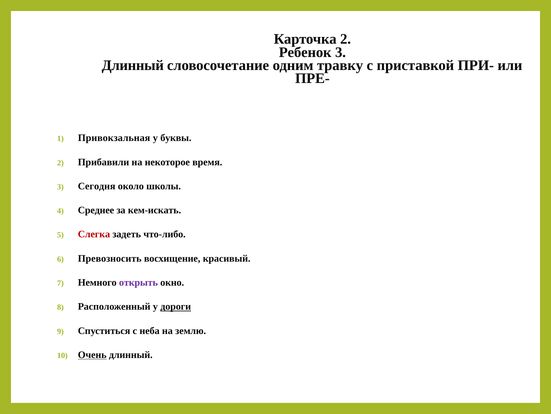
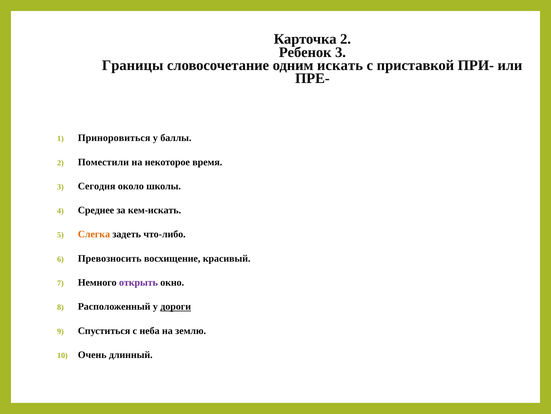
Длинный at (133, 65): Длинный -> Границы
травку: травку -> искать
Привокзальная: Привокзальная -> Приноровиться
буквы: буквы -> баллы
Прибавили: Прибавили -> Поместили
Слегка colour: red -> orange
Очень underline: present -> none
